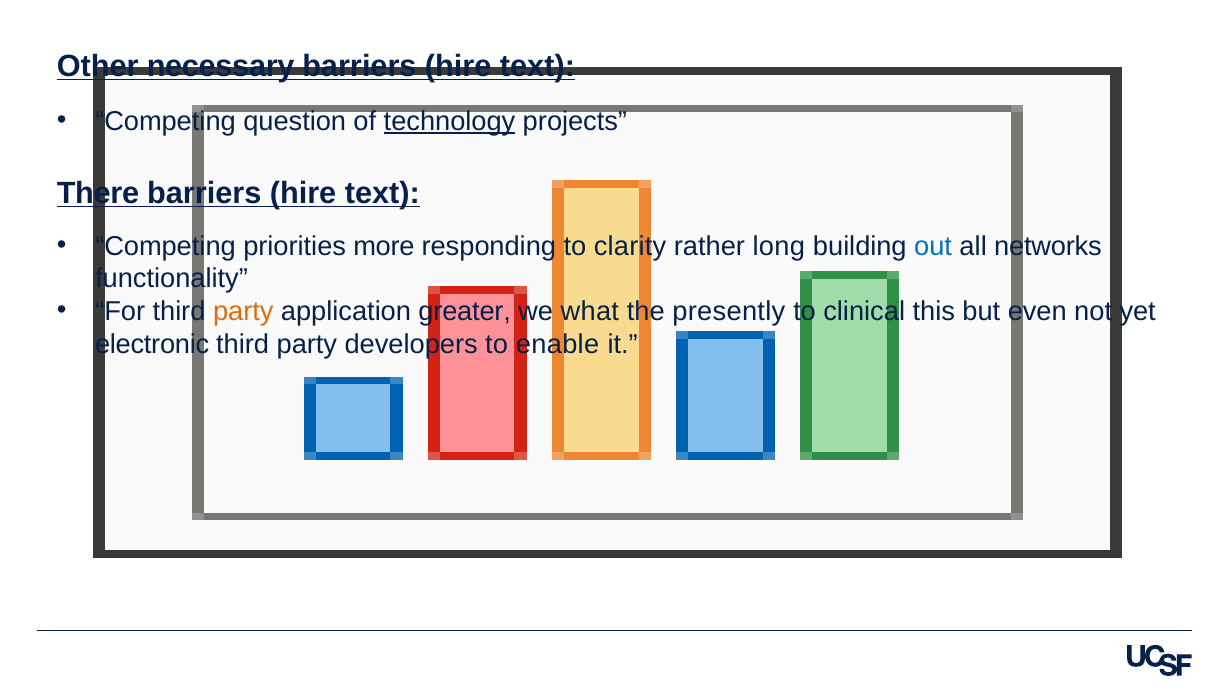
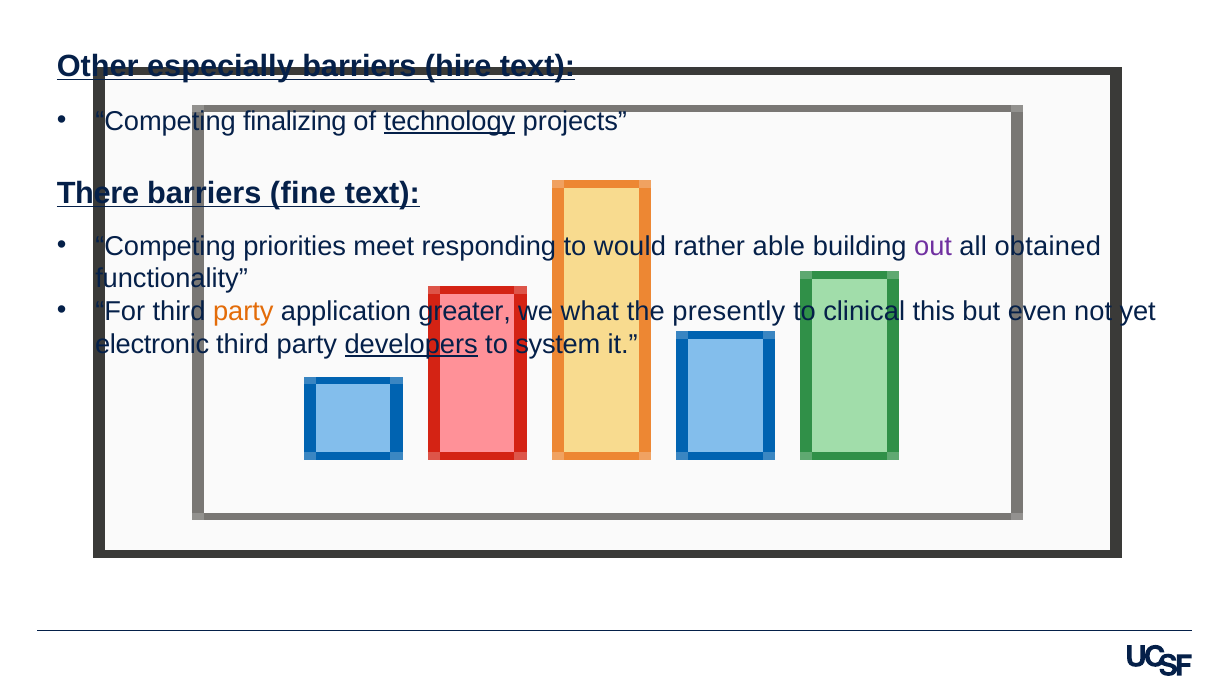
necessary: necessary -> especially
question: question -> finalizing
hire at (303, 193): hire -> fine
more: more -> meet
clarity: clarity -> would
long: long -> able
out colour: blue -> purple
networks: networks -> obtained
developers underline: none -> present
enable: enable -> system
